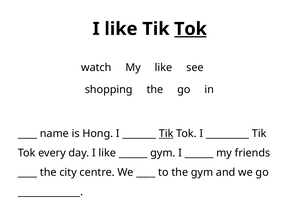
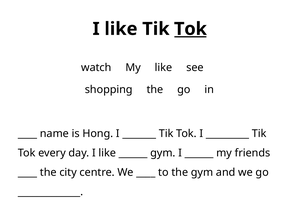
Tik at (166, 134) underline: present -> none
